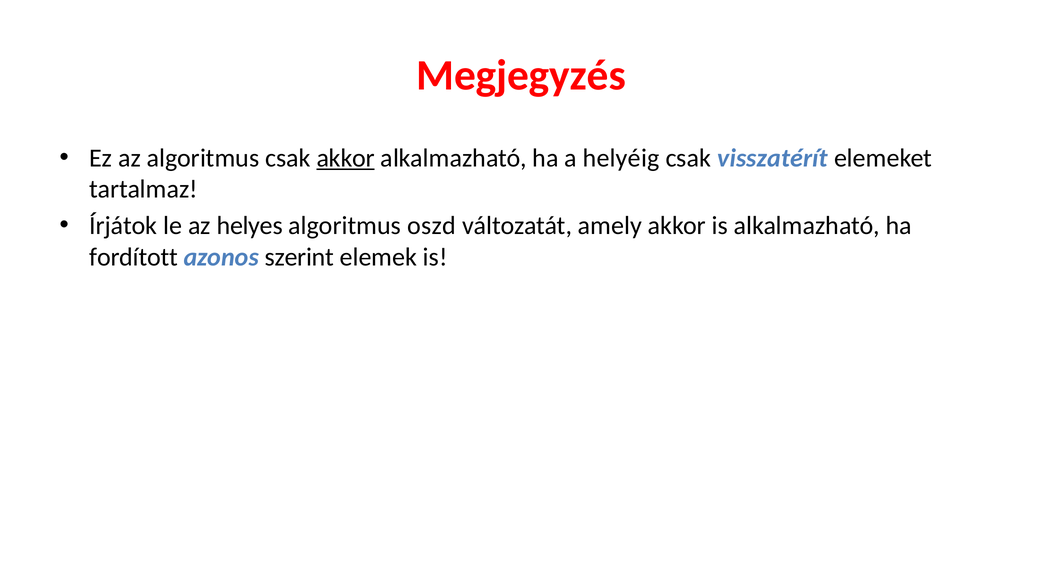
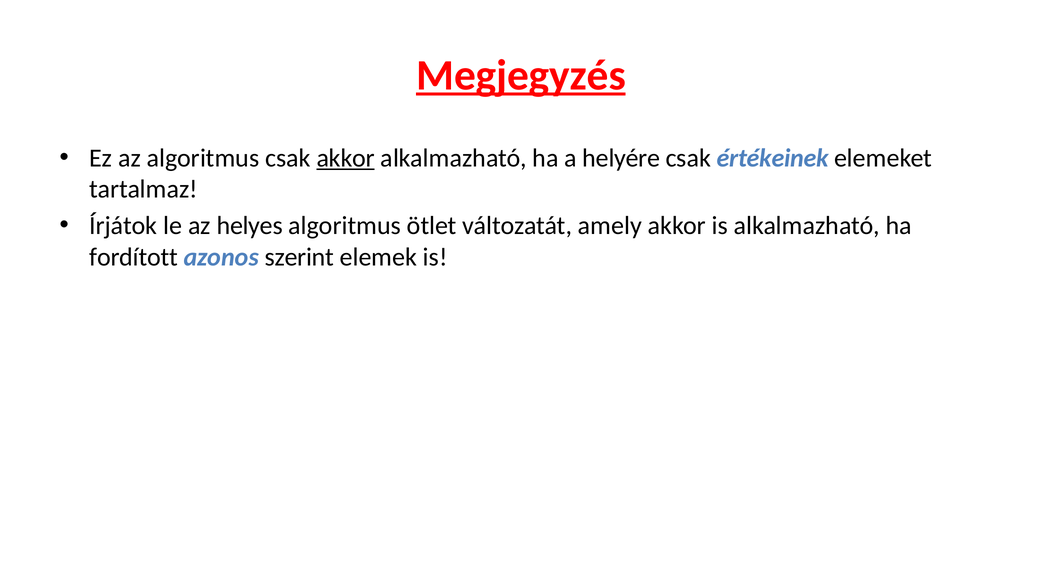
Megjegyzés underline: none -> present
helyéig: helyéig -> helyére
visszatérít: visszatérít -> értékeinek
oszd: oszd -> ötlet
